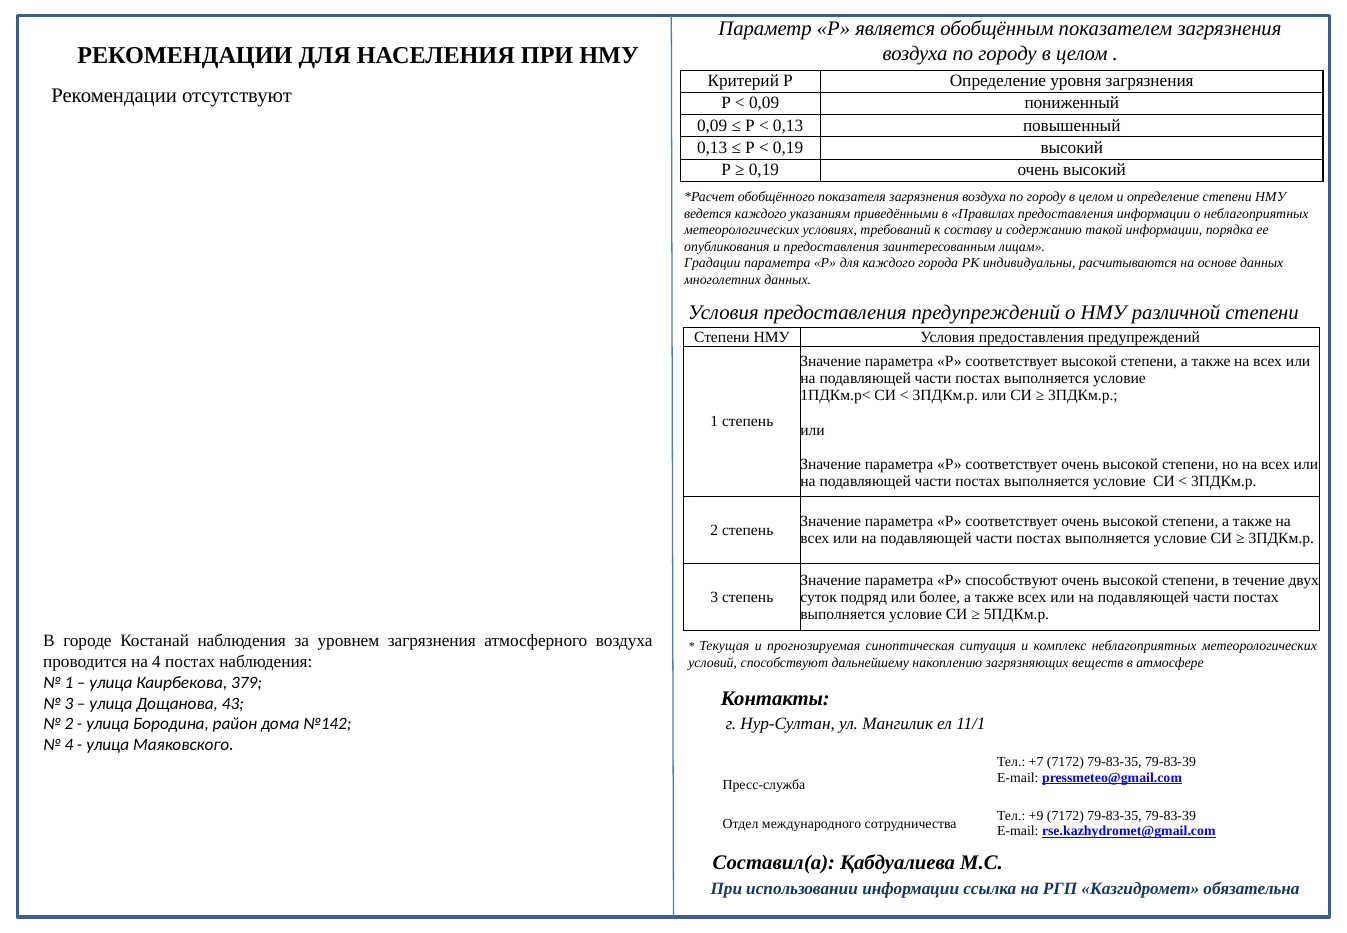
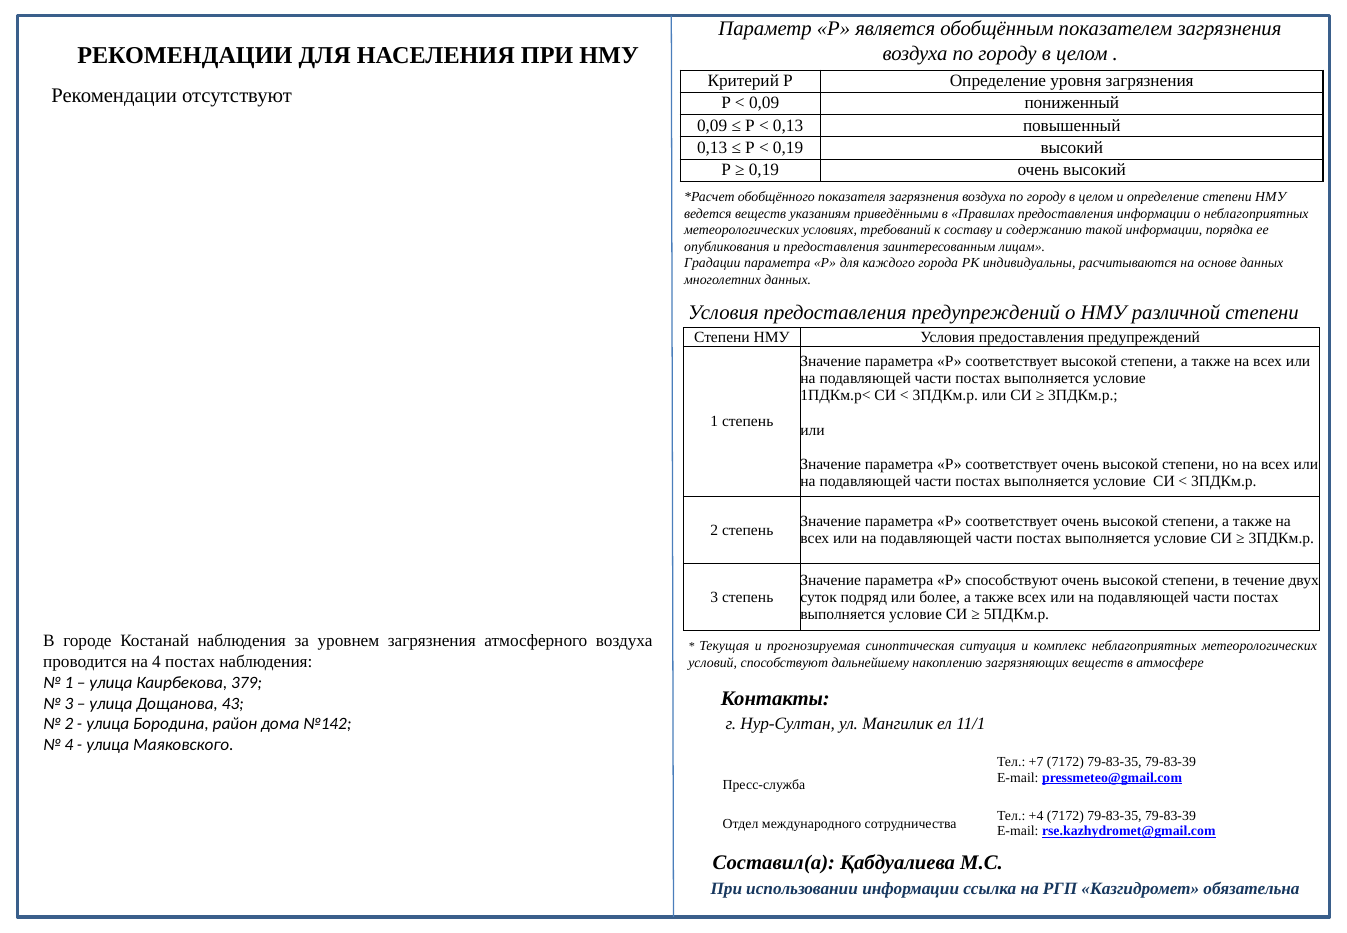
ведется каждого: каждого -> веществ
+9: +9 -> +4
